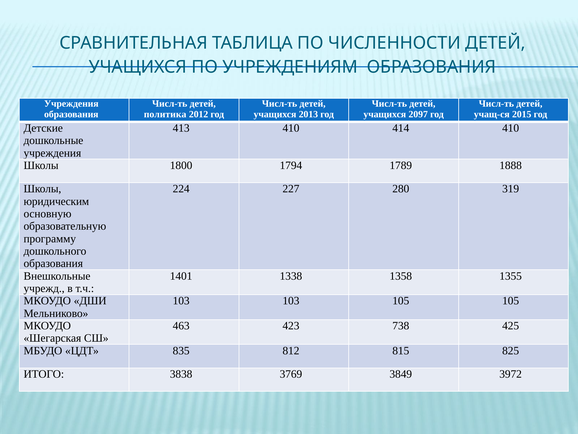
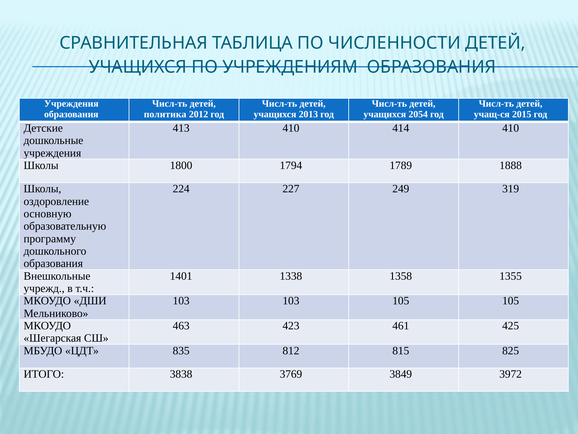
2097: 2097 -> 2054
280: 280 -> 249
юридическим: юридическим -> оздоровление
738: 738 -> 461
